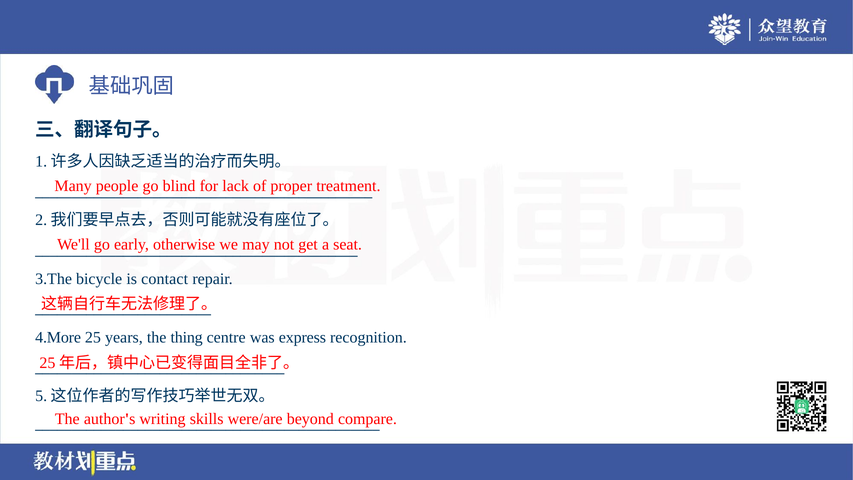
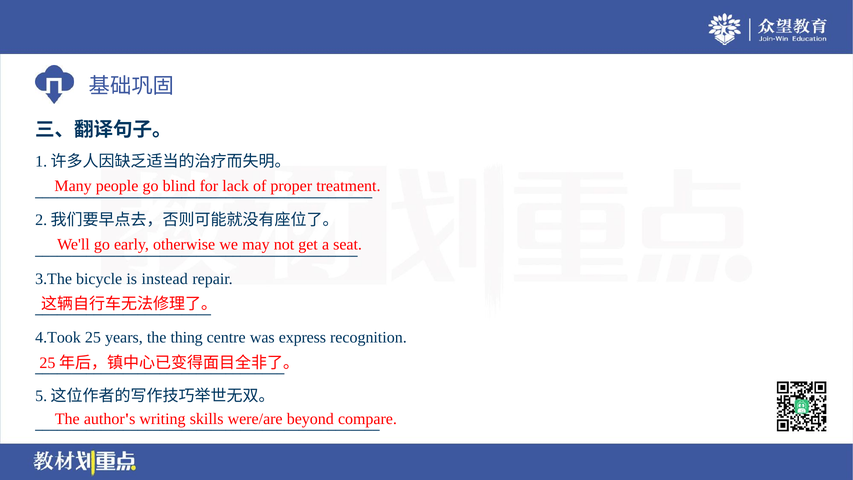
contact: contact -> instead
4.More: 4.More -> 4.Took
